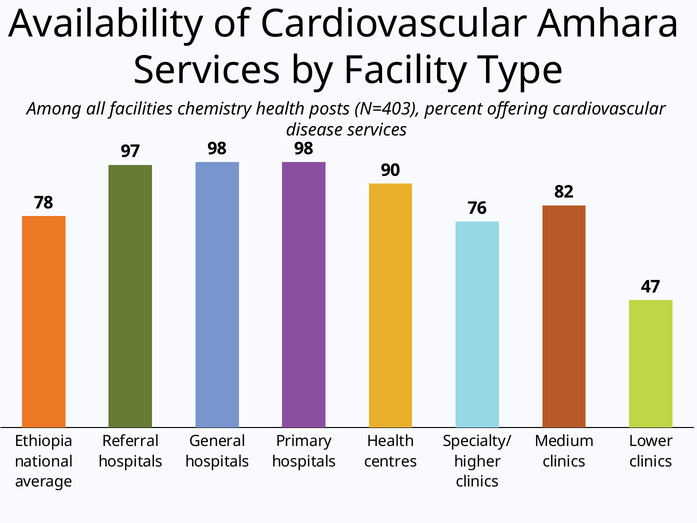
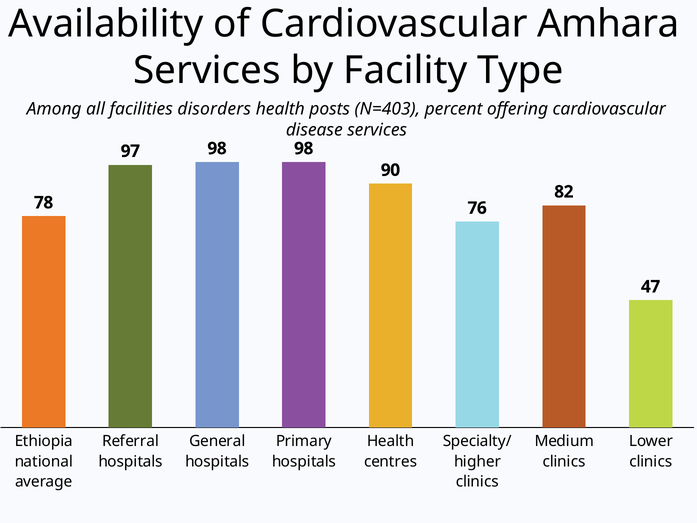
chemistry: chemistry -> disorders
